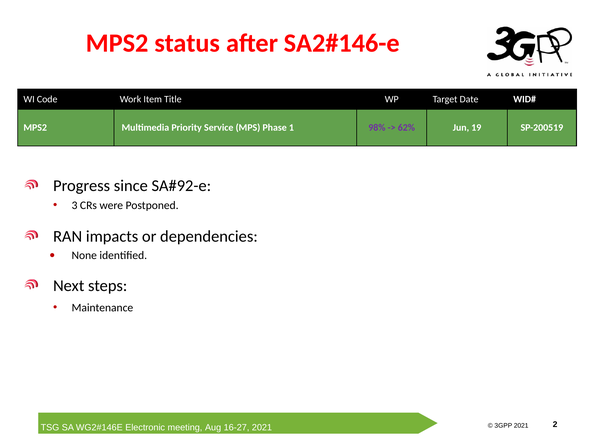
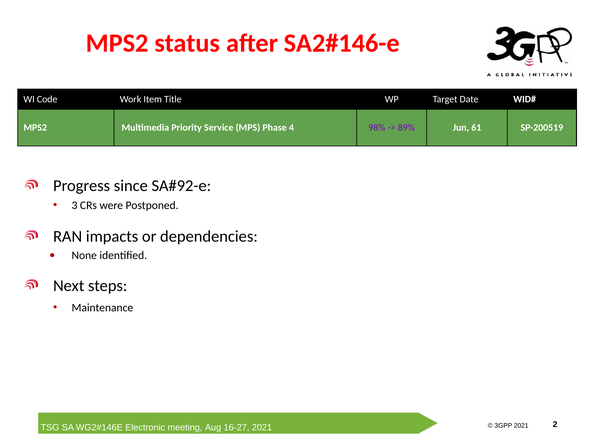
1: 1 -> 4
62%: 62% -> 89%
19: 19 -> 61
